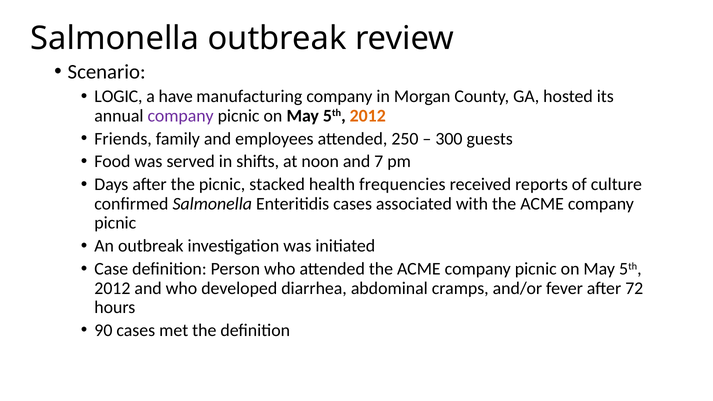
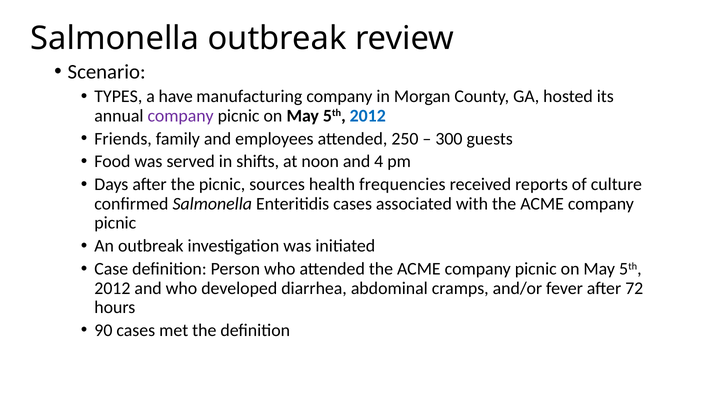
LOGIC: LOGIC -> TYPES
2012 at (368, 116) colour: orange -> blue
7: 7 -> 4
stacked: stacked -> sources
